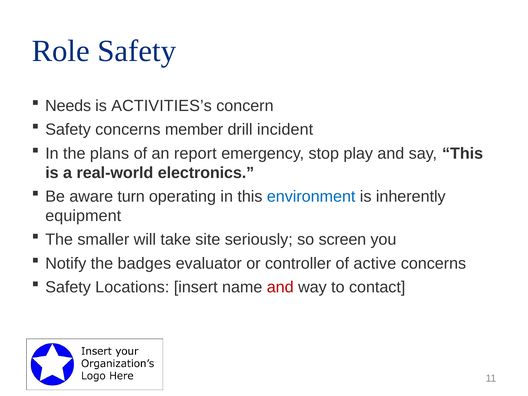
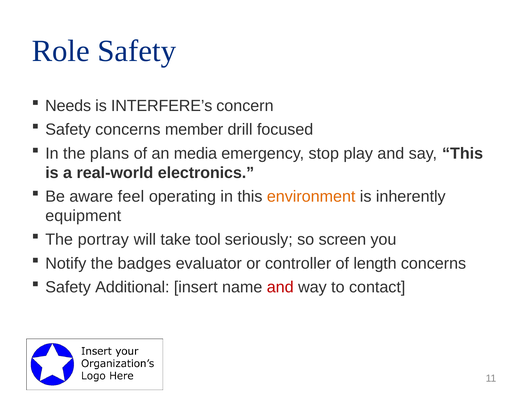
ACTIVITIES’s: ACTIVITIES’s -> INTERFERE’s
incident: incident -> focused
report: report -> media
turn: turn -> feel
environment colour: blue -> orange
smaller: smaller -> portray
site: site -> tool
active: active -> length
Locations: Locations -> Additional
